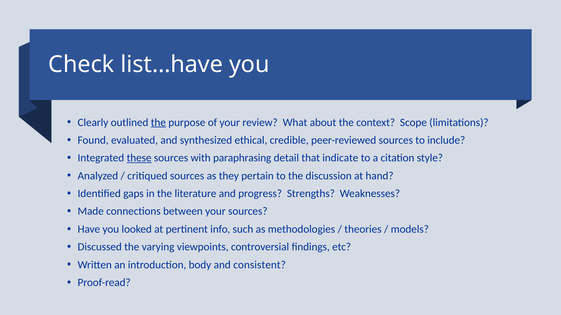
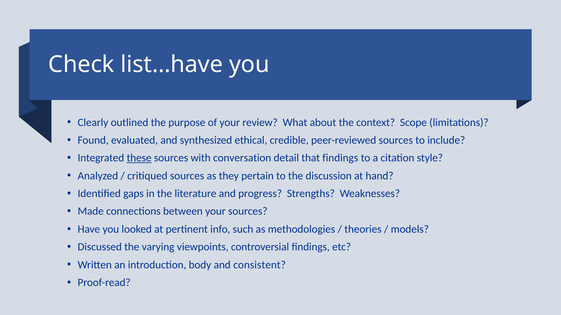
the at (158, 123) underline: present -> none
paraphrasing: paraphrasing -> conversation
that indicate: indicate -> findings
